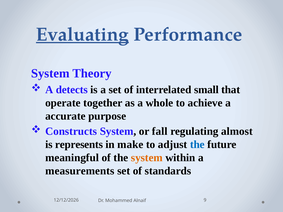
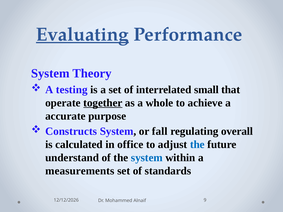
detects: detects -> testing
together underline: none -> present
almost: almost -> overall
represents: represents -> calculated
make: make -> office
meaningful: meaningful -> understand
system at (147, 158) colour: orange -> blue
